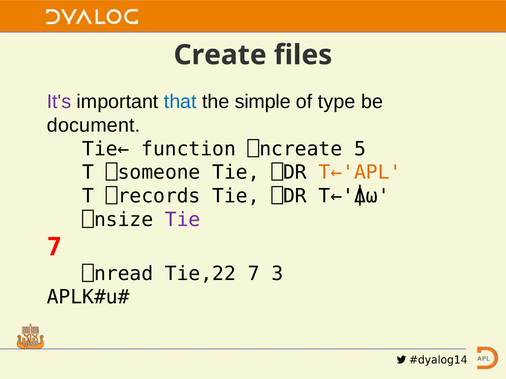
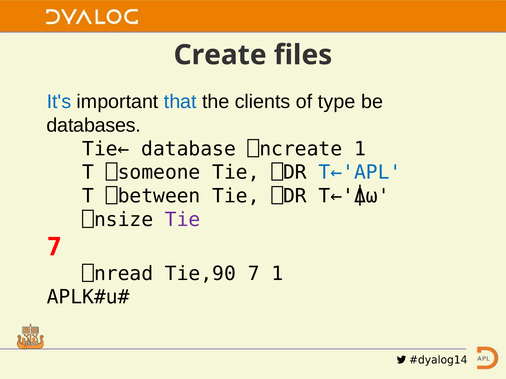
It's colour: purple -> blue
simple: simple -> clients
document: document -> databases
function: function -> database
⎕ncreate 5: 5 -> 1
T←'APL colour: orange -> blue
⎕records: ⎕records -> ⎕between
Tie,22: Tie,22 -> Tie,90
7 3: 3 -> 1
